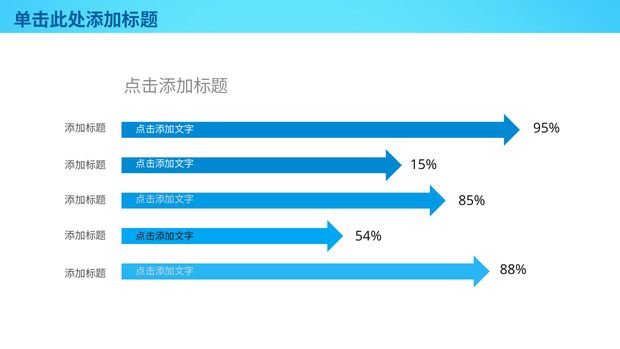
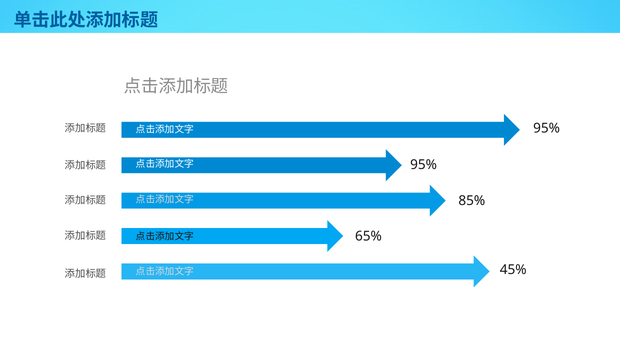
15% at (424, 165): 15% -> 95%
54%: 54% -> 65%
88%: 88% -> 45%
